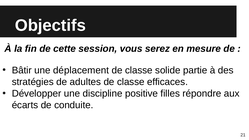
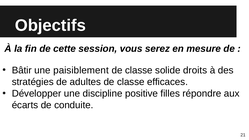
déplacement: déplacement -> paisiblement
partie: partie -> droits
